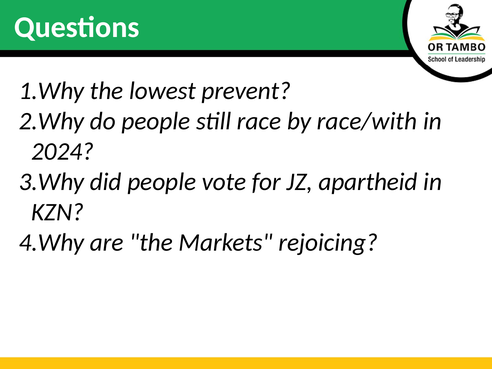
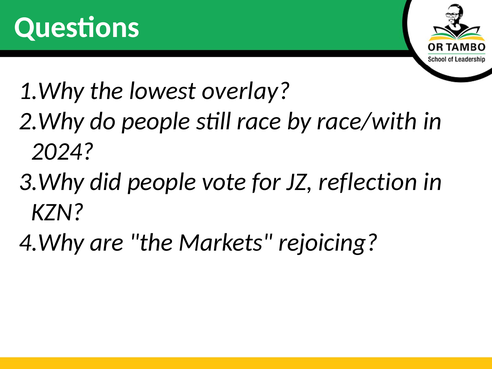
prevent: prevent -> overlay
apartheid: apartheid -> reflection
